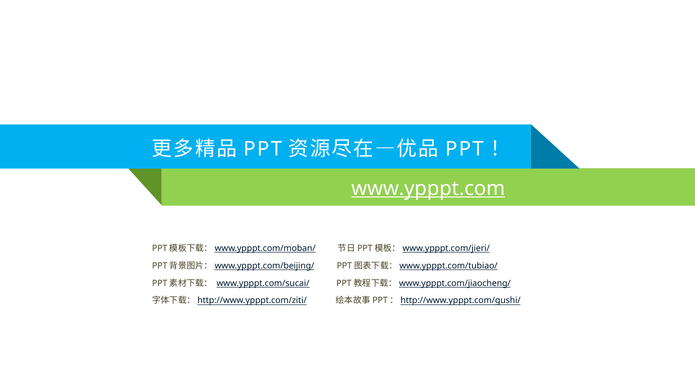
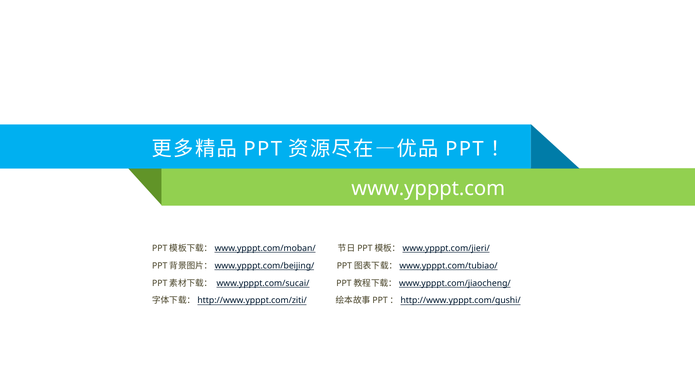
www.ypppt.com underline: present -> none
